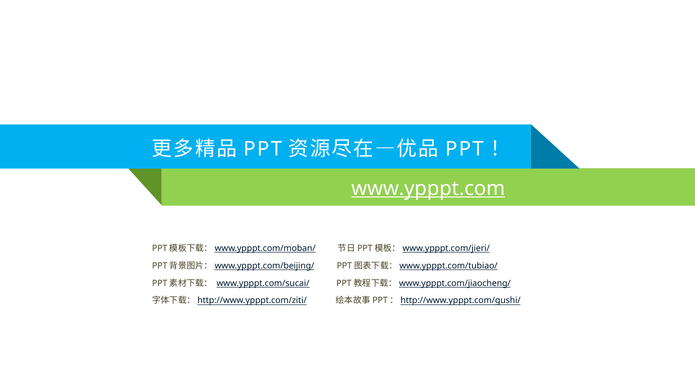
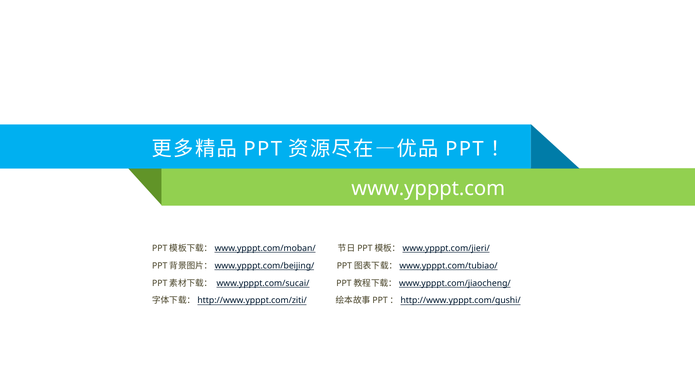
www.ypppt.com underline: present -> none
